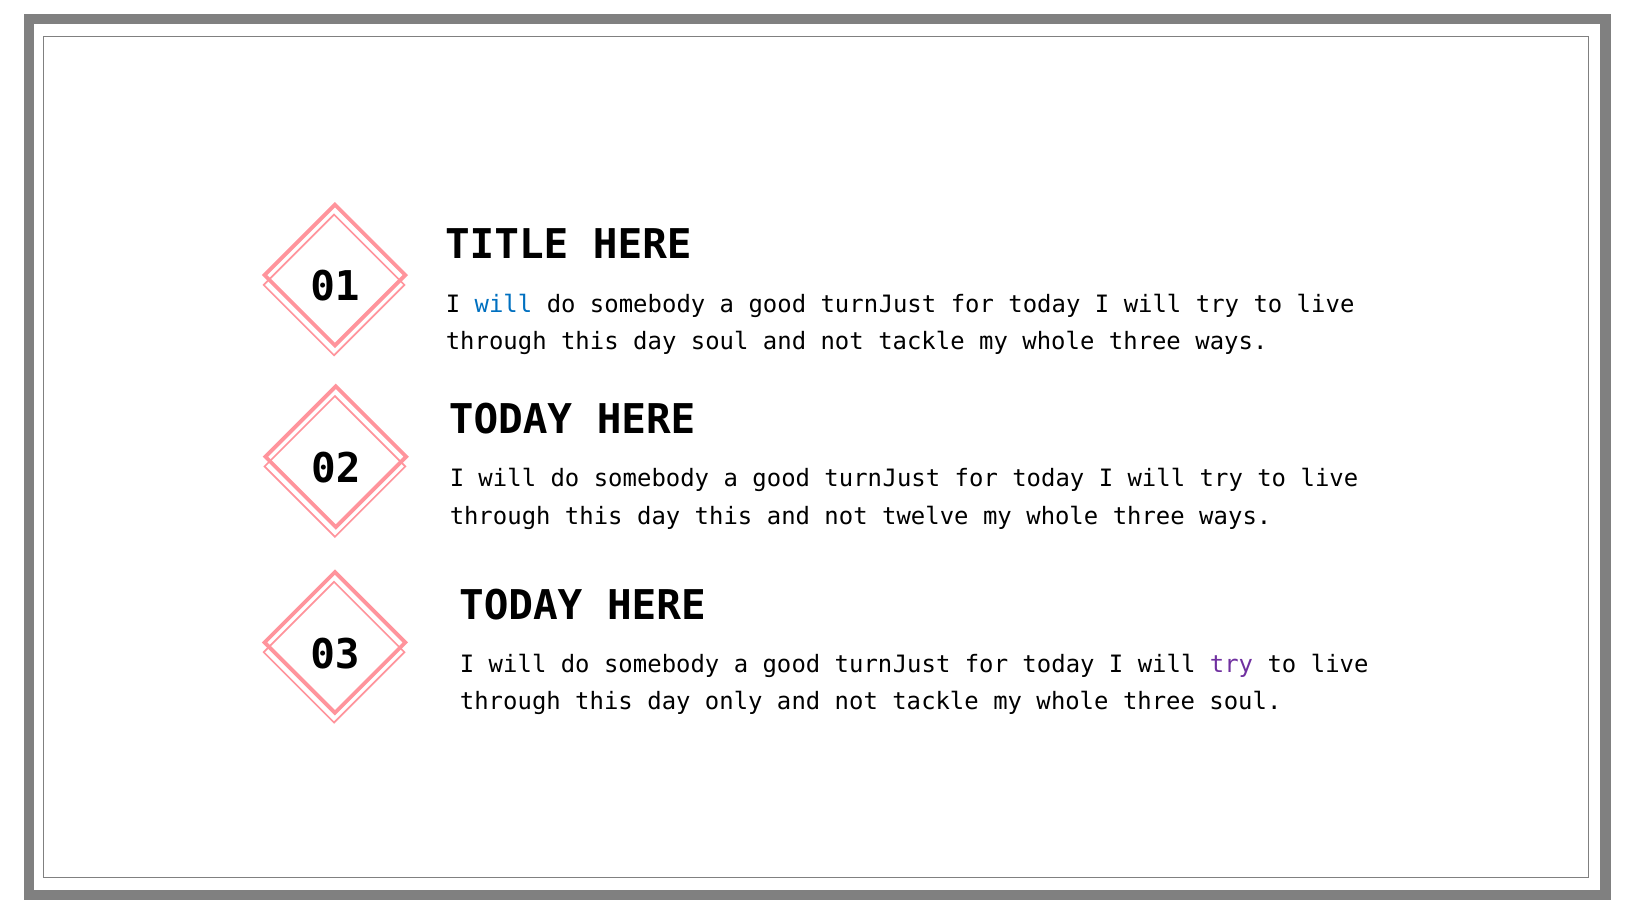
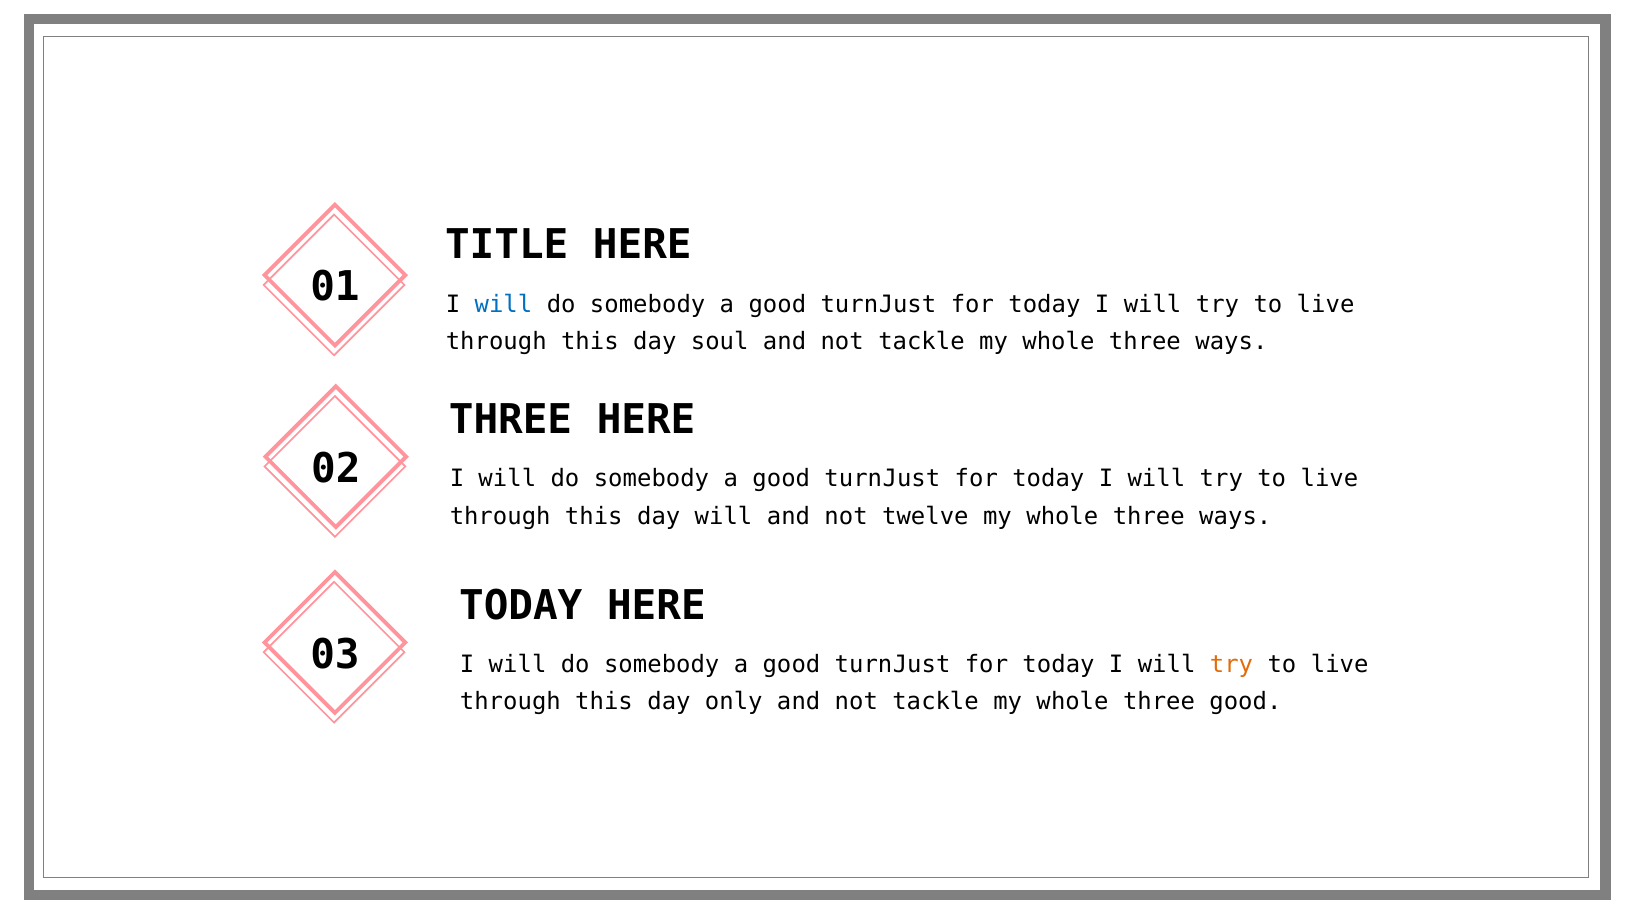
TODAY at (510, 420): TODAY -> THREE
day this: this -> will
try at (1231, 665) colour: purple -> orange
three soul: soul -> good
